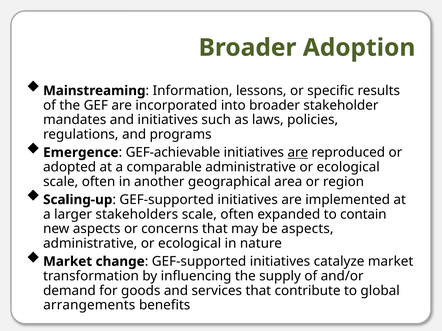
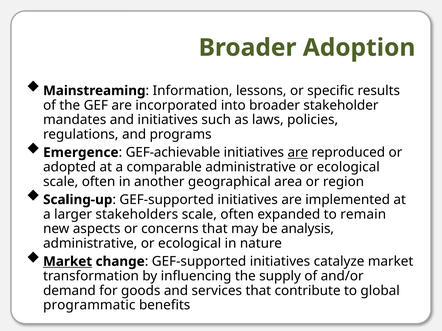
contain: contain -> remain
be aspects: aspects -> analysis
Market at (68, 262) underline: none -> present
arrangements: arrangements -> programmatic
